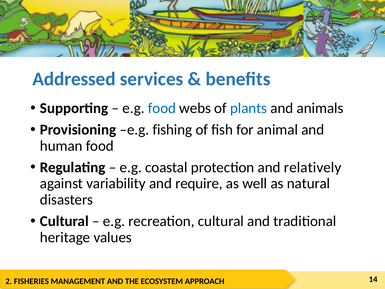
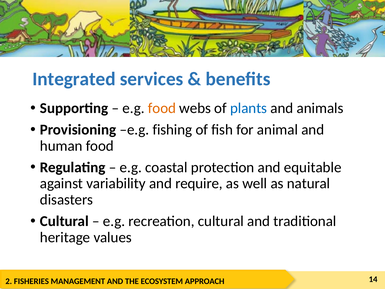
Addressed: Addressed -> Integrated
food at (162, 108) colour: blue -> orange
relatively: relatively -> equitable
